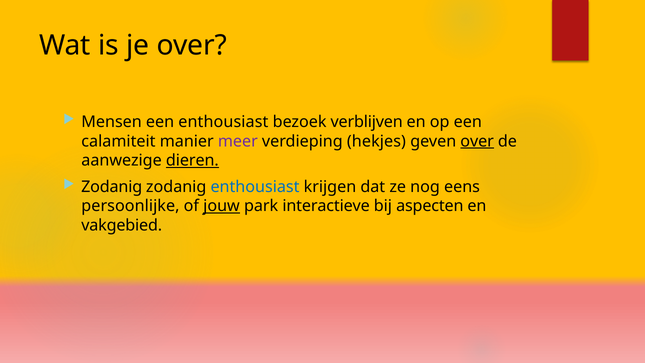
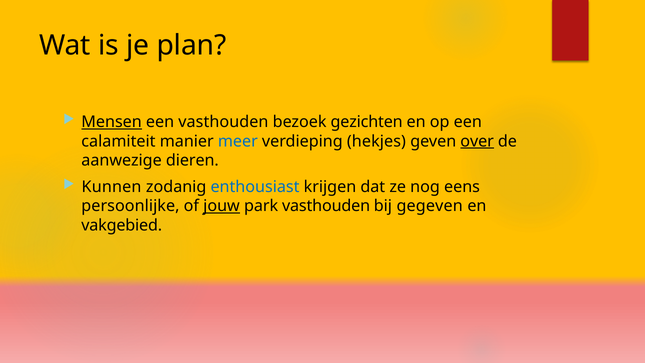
je over: over -> plan
Mensen underline: none -> present
een enthousiast: enthousiast -> vasthouden
verblijven: verblijven -> gezichten
meer colour: purple -> blue
dieren underline: present -> none
Zodanig at (112, 187): Zodanig -> Kunnen
park interactieve: interactieve -> vasthouden
aspecten: aspecten -> gegeven
